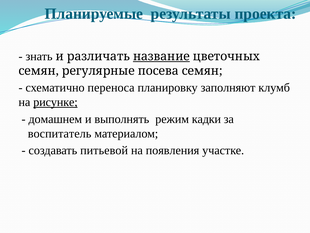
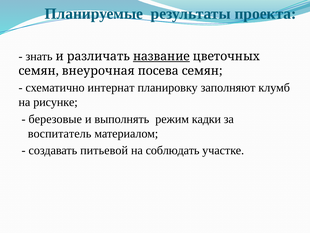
регулярные: регулярные -> внеурочная
переноса: переноса -> интернат
рисунке underline: present -> none
домашнем: домашнем -> березовые
появления: появления -> соблюдать
